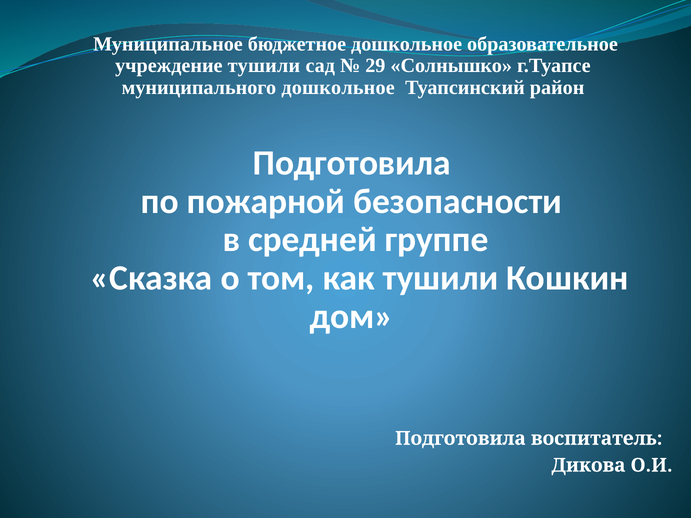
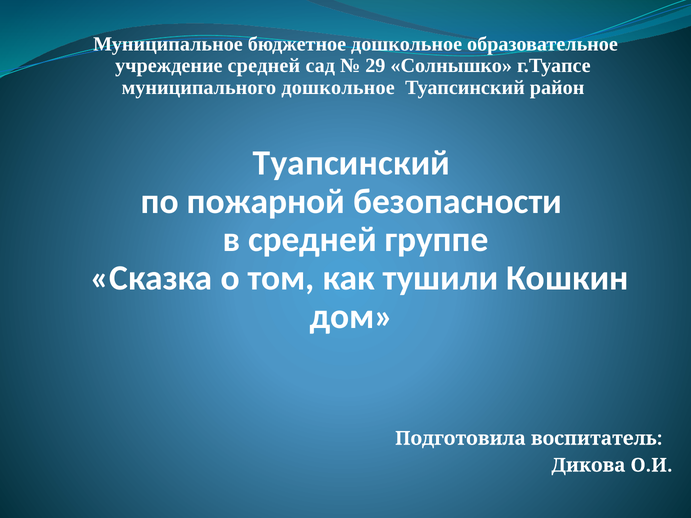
учреждение тушили: тушили -> средней
Подготовила at (352, 163): Подготовила -> Туапсинский
